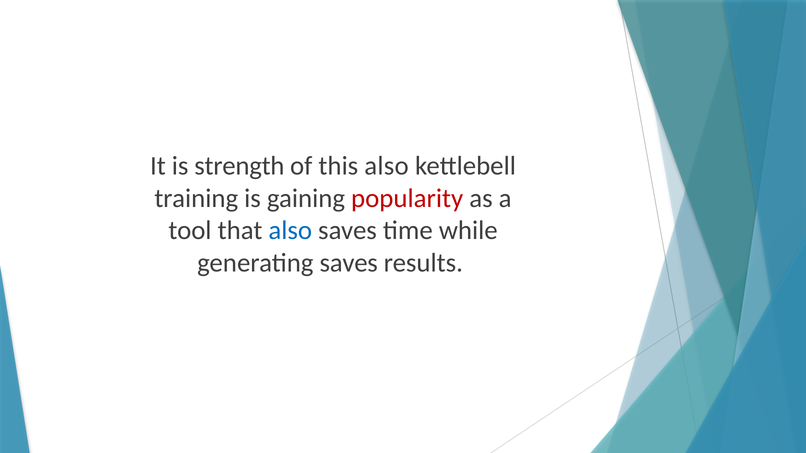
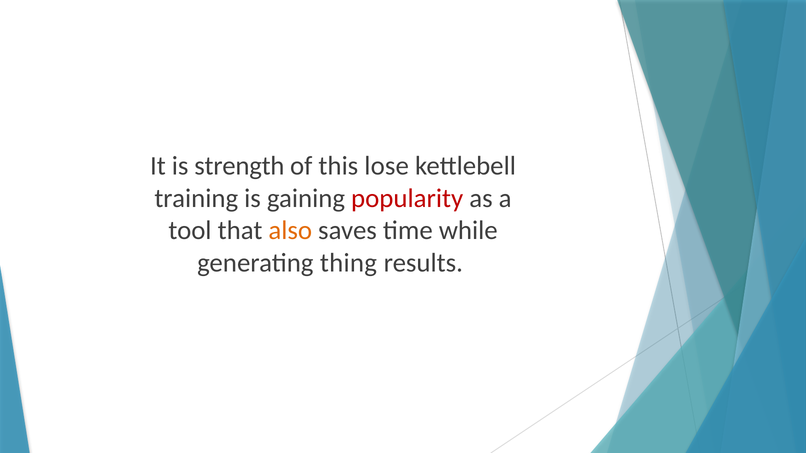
this also: also -> lose
also at (290, 231) colour: blue -> orange
generating saves: saves -> thing
